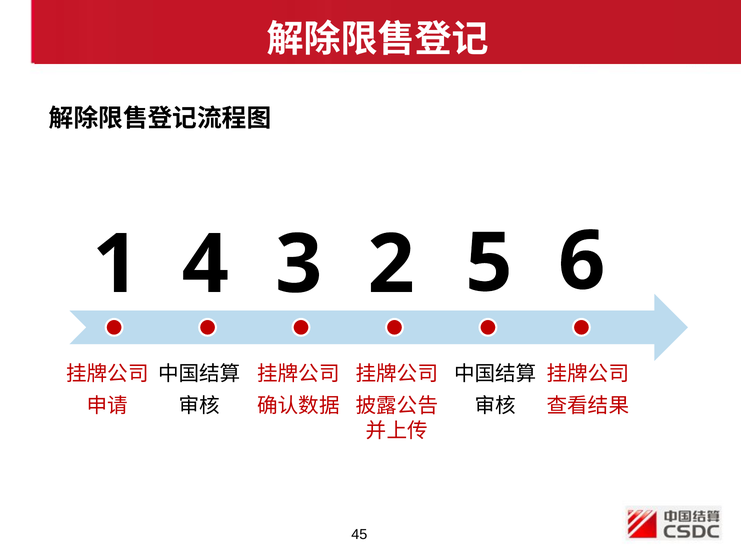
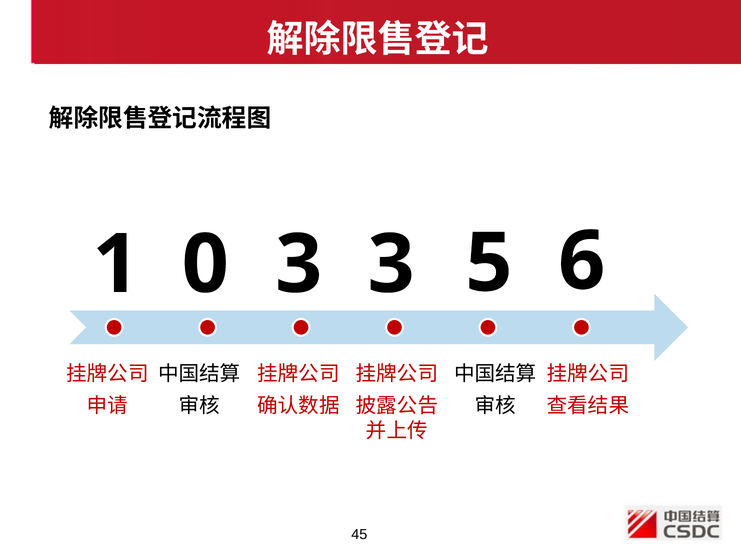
4: 4 -> 0
3 2: 2 -> 3
